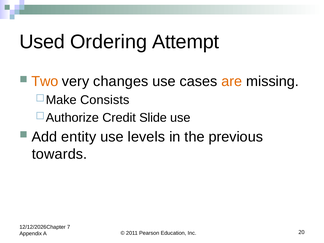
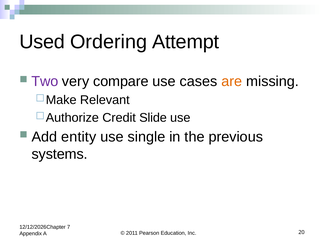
Two colour: orange -> purple
changes: changes -> compare
Consists: Consists -> Relevant
levels: levels -> single
towards: towards -> systems
